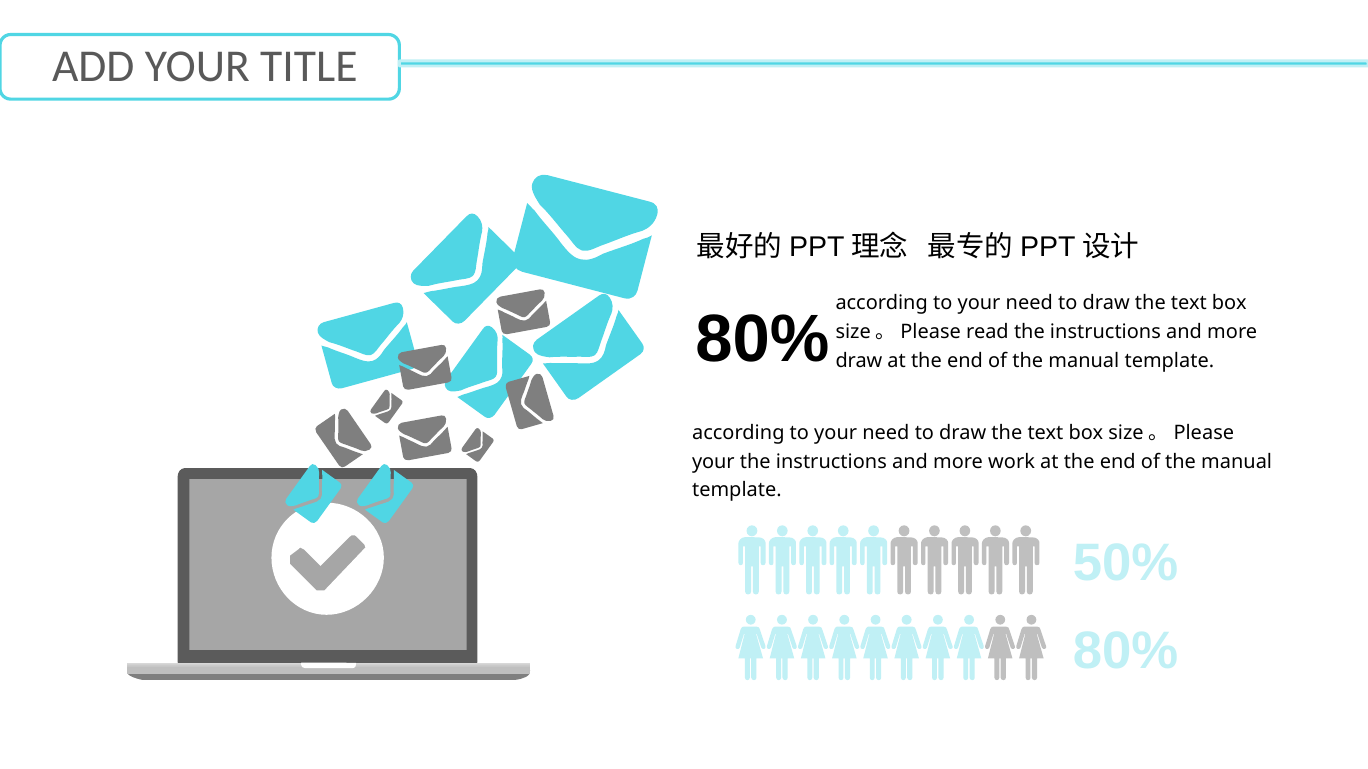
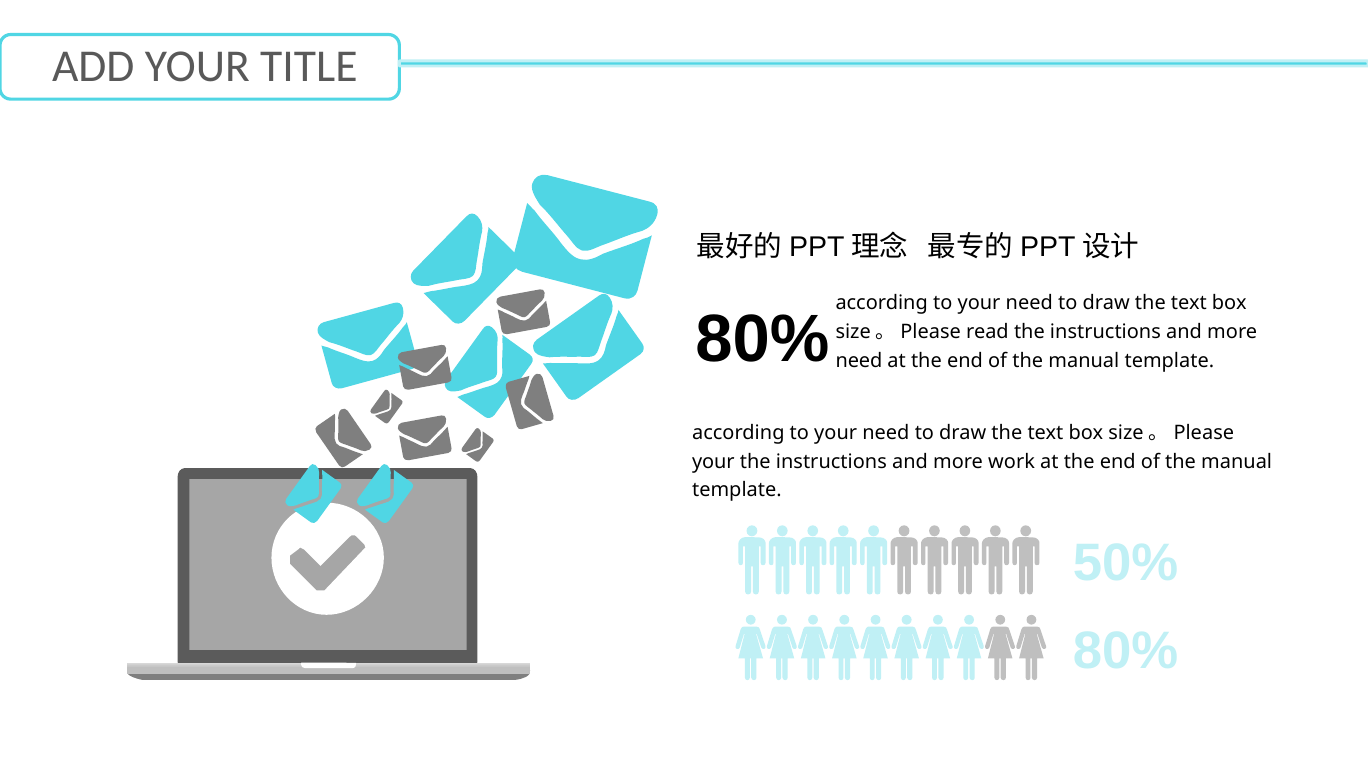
draw at (859, 361): draw -> need
